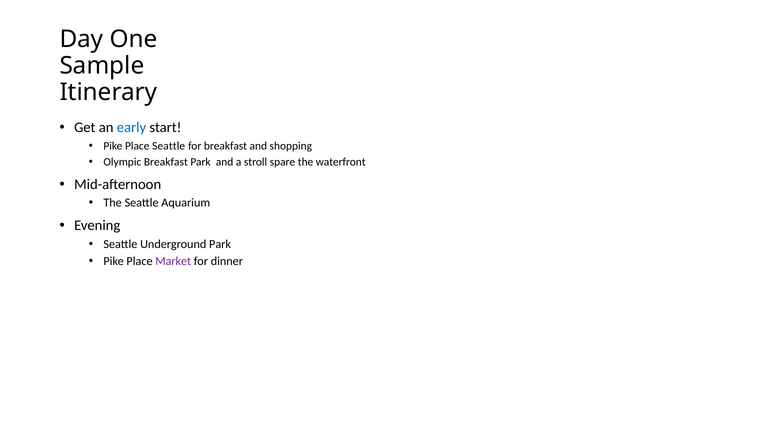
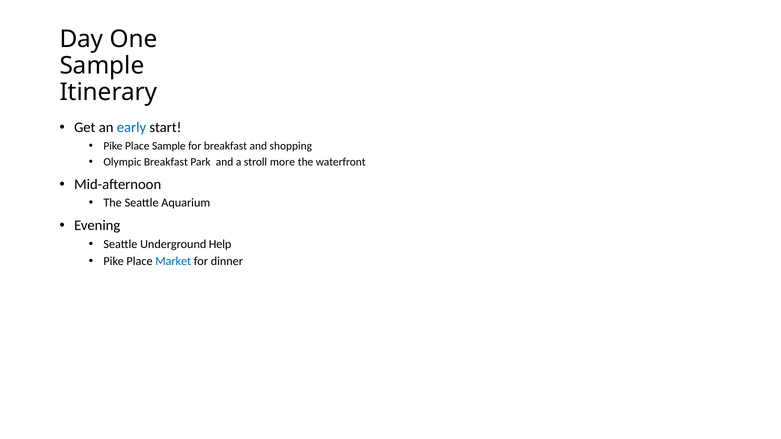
Place Seattle: Seattle -> Sample
spare: spare -> more
Underground Park: Park -> Help
Market colour: purple -> blue
